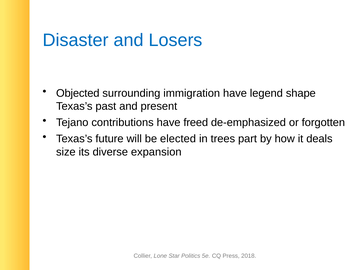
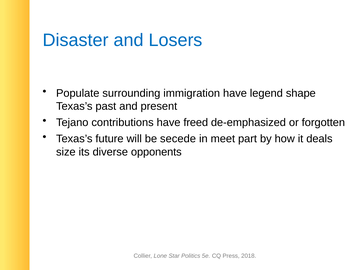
Objected: Objected -> Populate
elected: elected -> secede
trees: trees -> meet
expansion: expansion -> opponents
